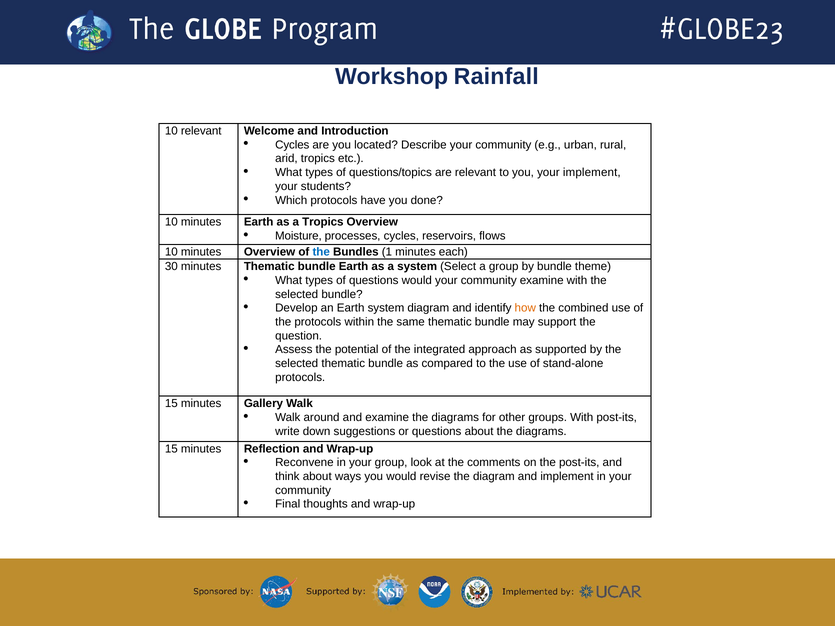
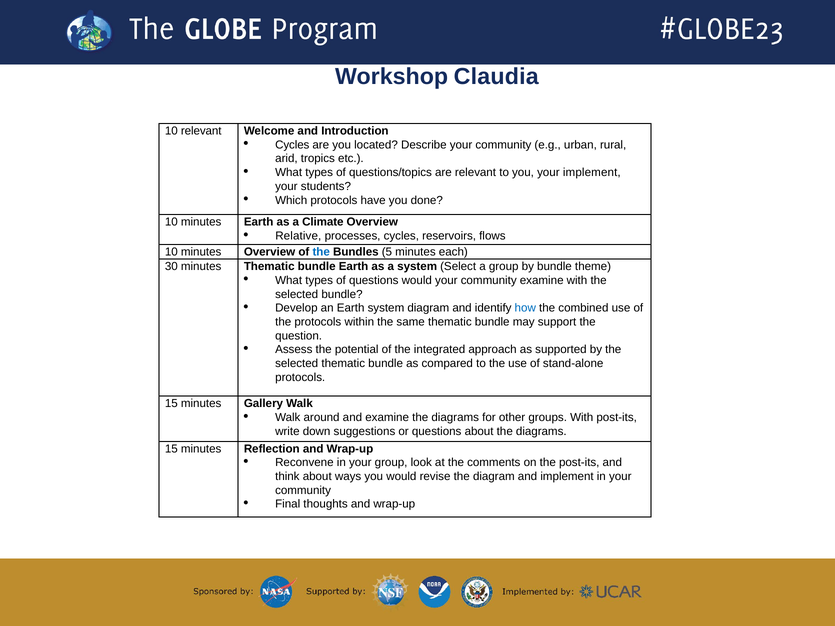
Rainfall: Rainfall -> Claudia
a Tropics: Tropics -> Climate
Moisture: Moisture -> Relative
1: 1 -> 5
how colour: orange -> blue
